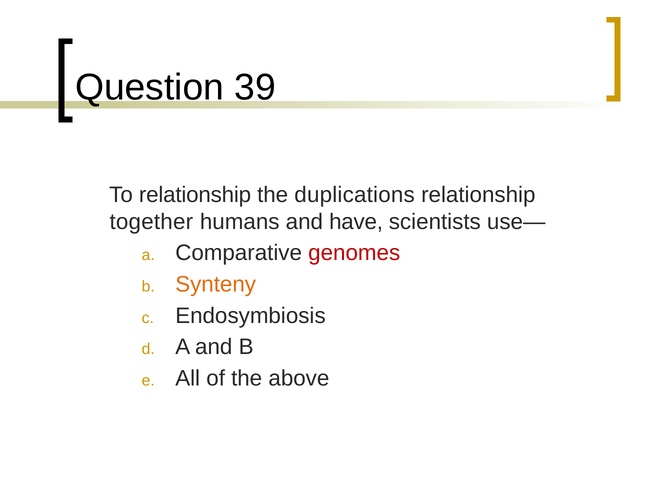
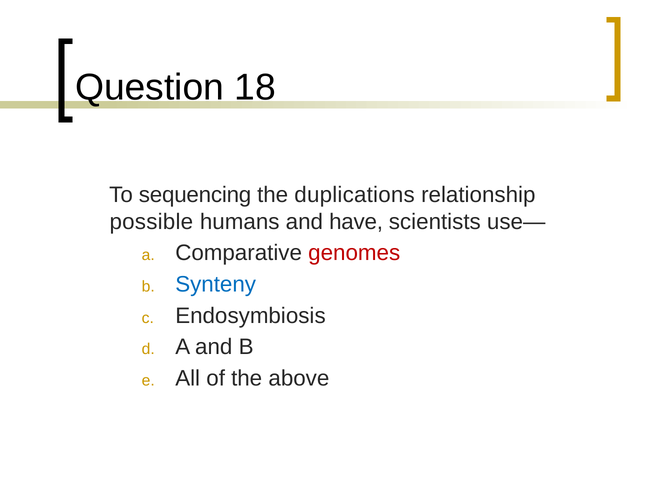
39: 39 -> 18
To relationship: relationship -> sequencing
together: together -> possible
Synteny colour: orange -> blue
